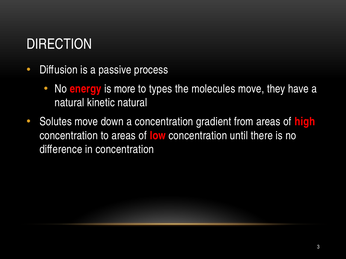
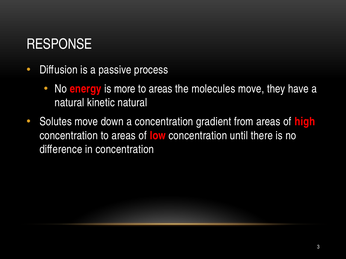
DIRECTION: DIRECTION -> RESPONSE
types at (161, 89): types -> areas
